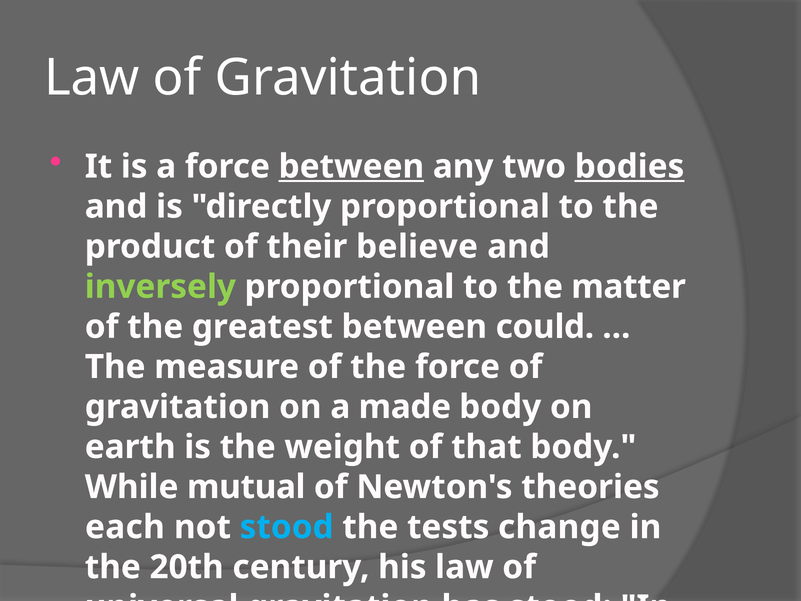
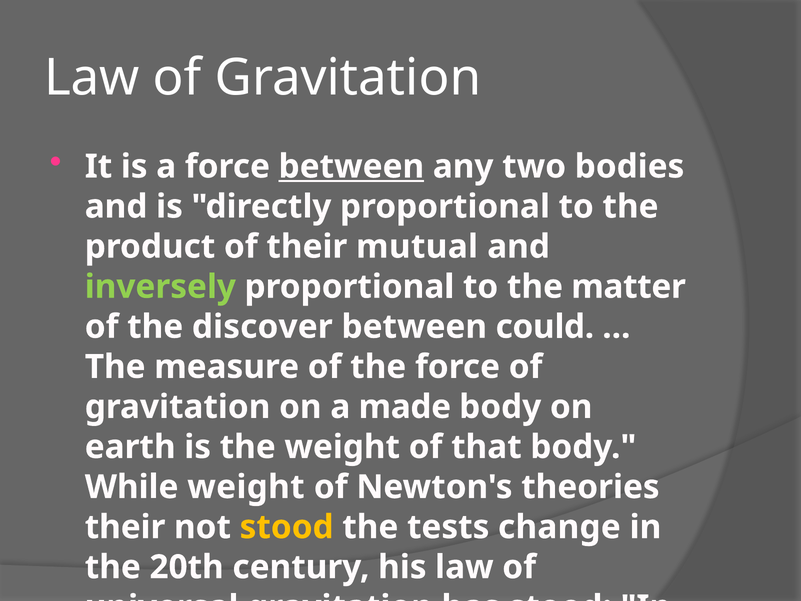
bodies underline: present -> none
believe: believe -> mutual
greatest: greatest -> discover
While mutual: mutual -> weight
each at (125, 527): each -> their
stood at (287, 527) colour: light blue -> yellow
